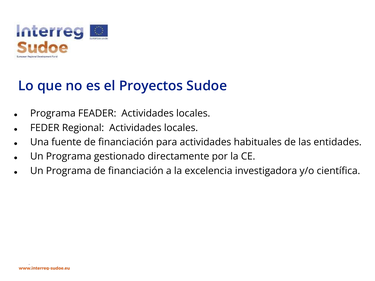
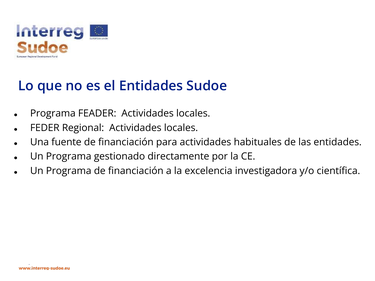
el Proyectos: Proyectos -> Entidades
